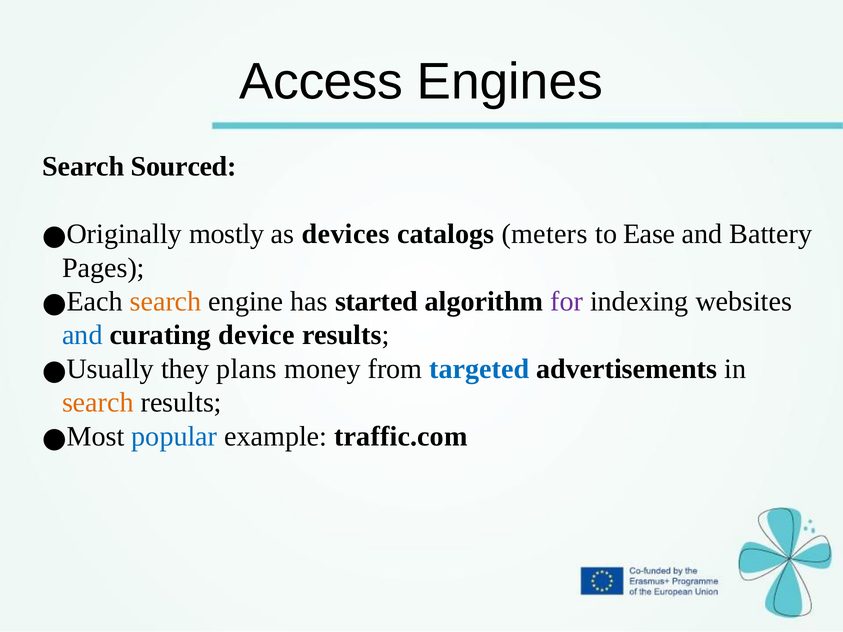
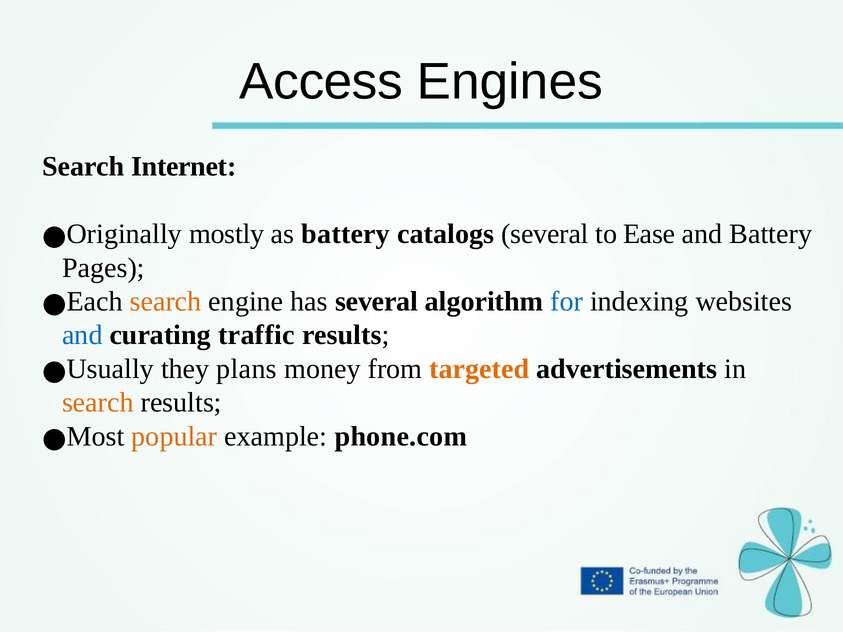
Sourced: Sourced -> Internet
as devices: devices -> battery
catalogs meters: meters -> several
has started: started -> several
for colour: purple -> blue
device: device -> traffic
targeted colour: blue -> orange
popular colour: blue -> orange
traffic.com: traffic.com -> phone.com
